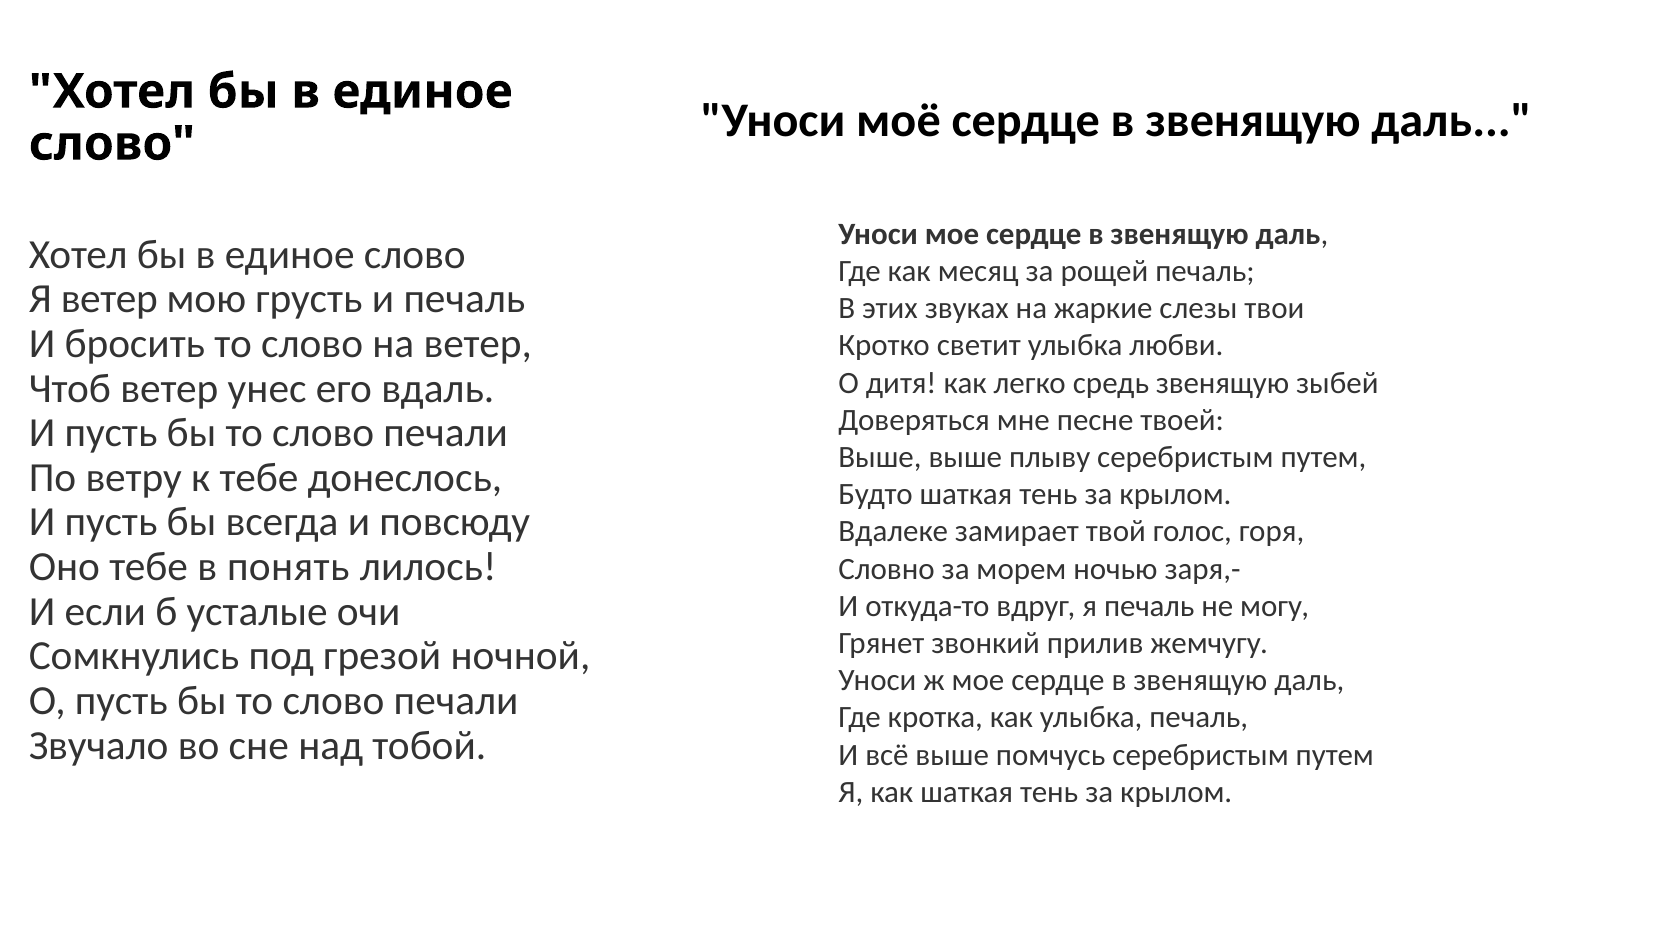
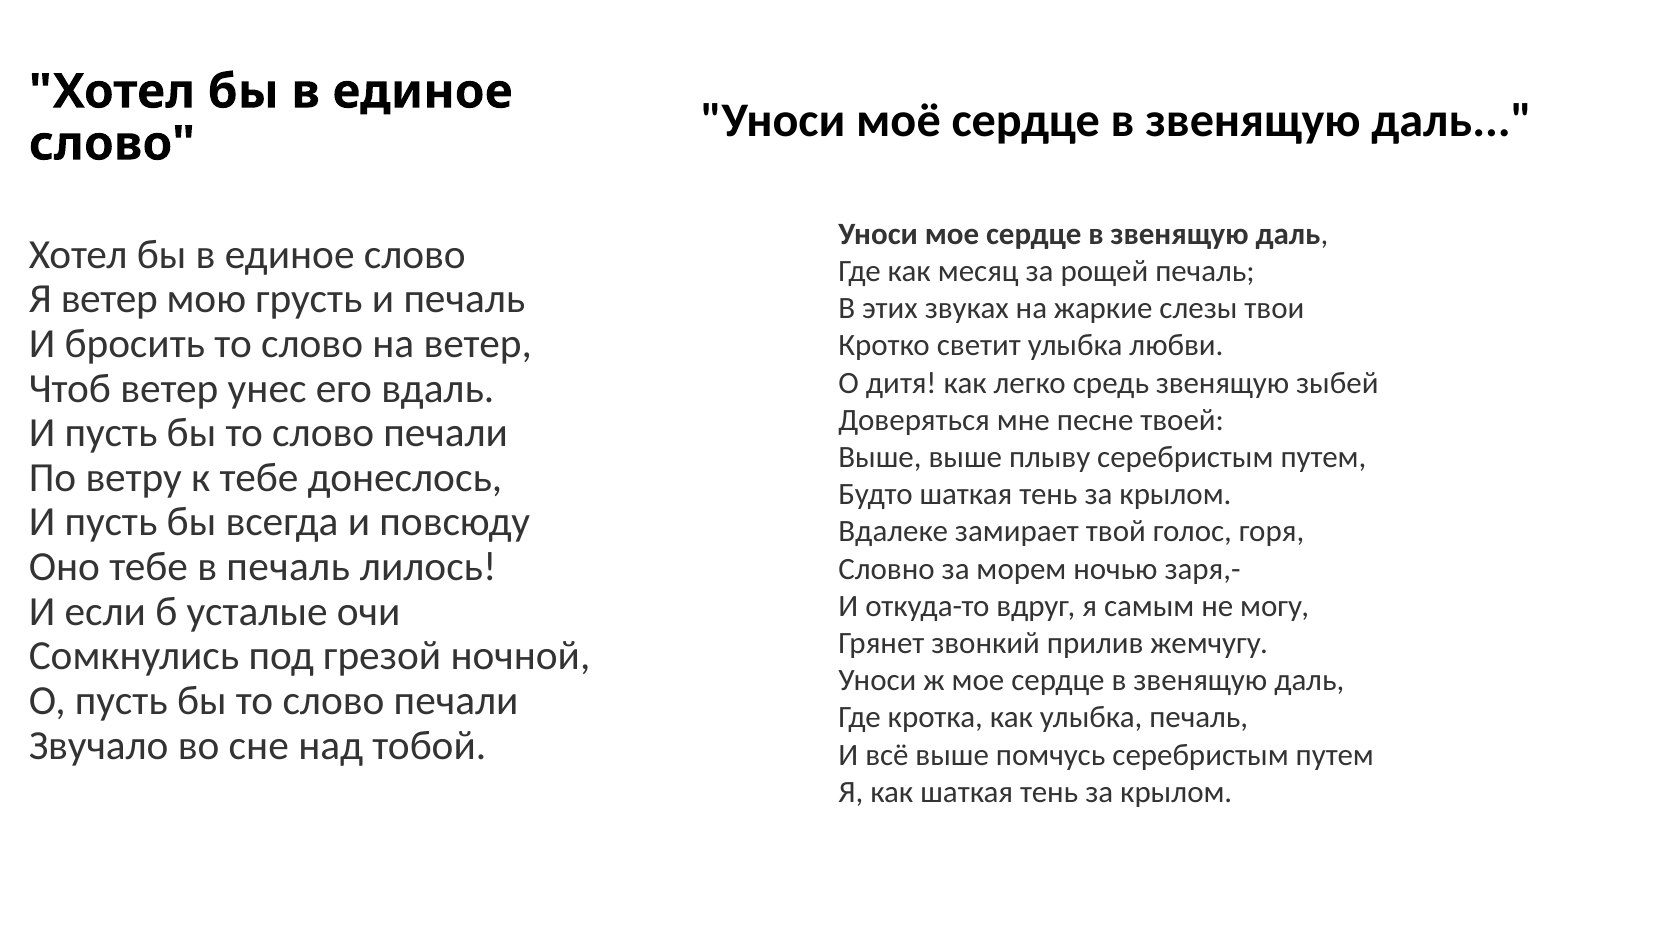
в понять: понять -> печаль
я печаль: печаль -> самым
